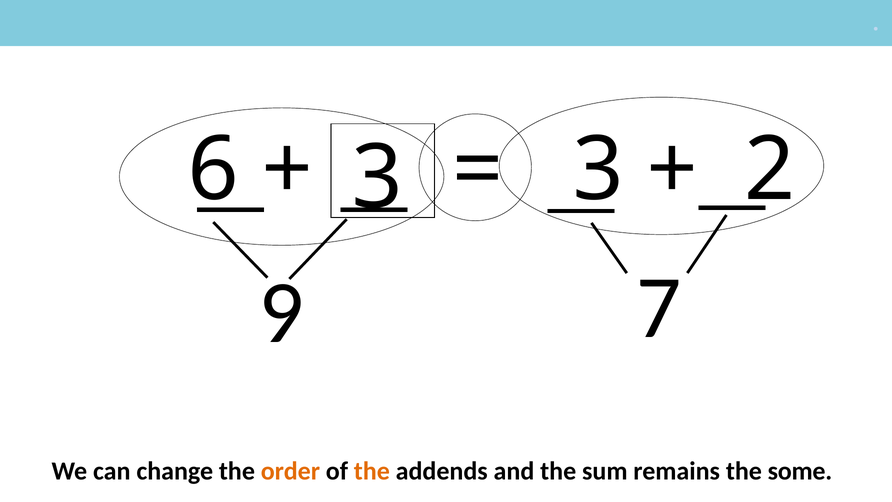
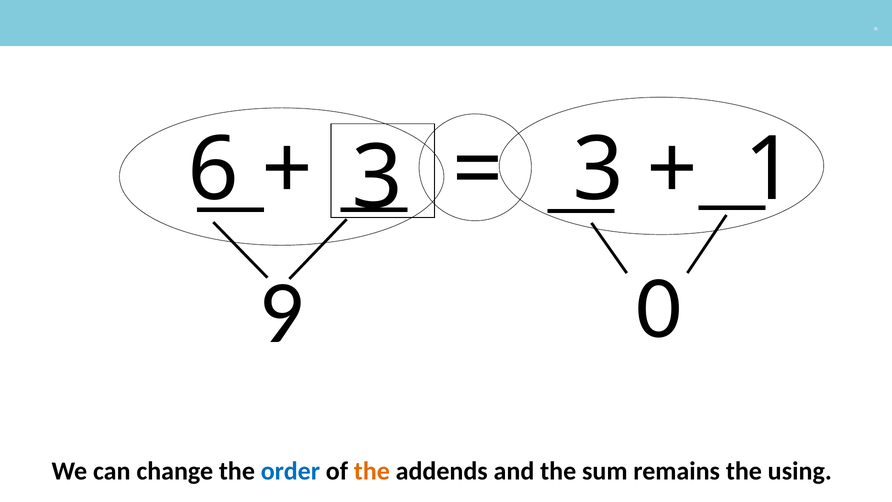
2: 2 -> 1
7: 7 -> 0
order colour: orange -> blue
some: some -> using
